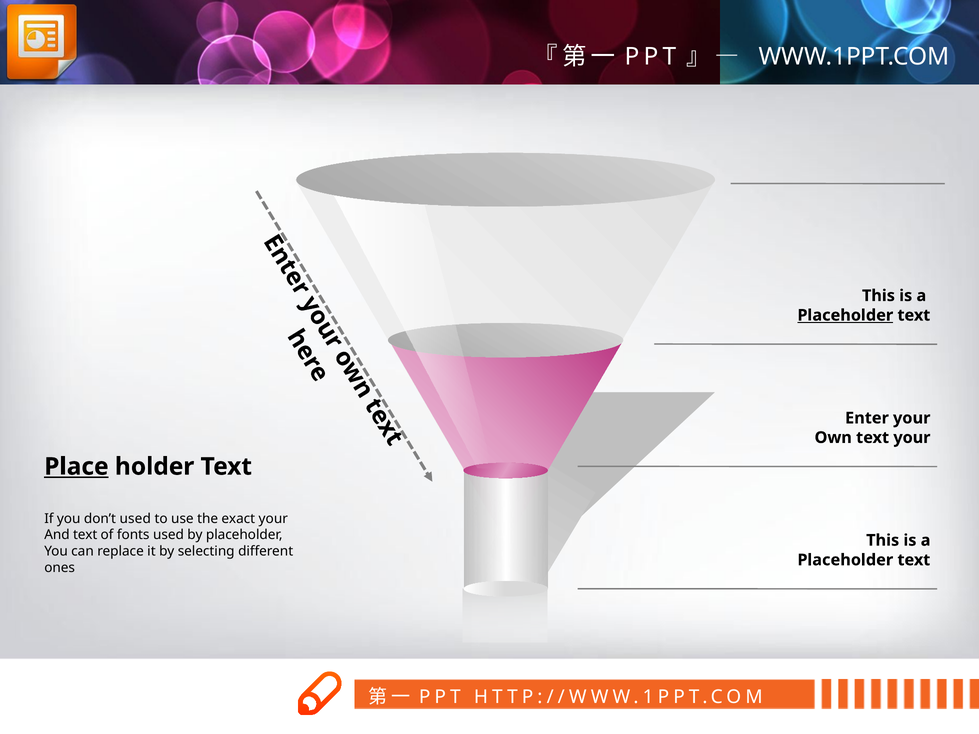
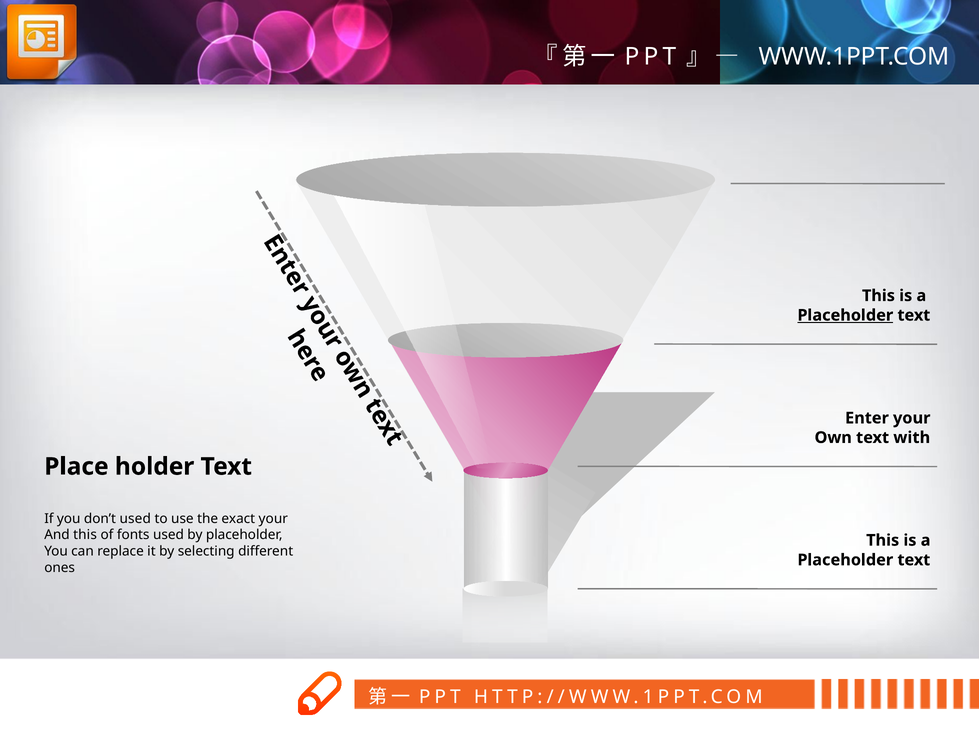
text your: your -> with
Place underline: present -> none
And text: text -> this
